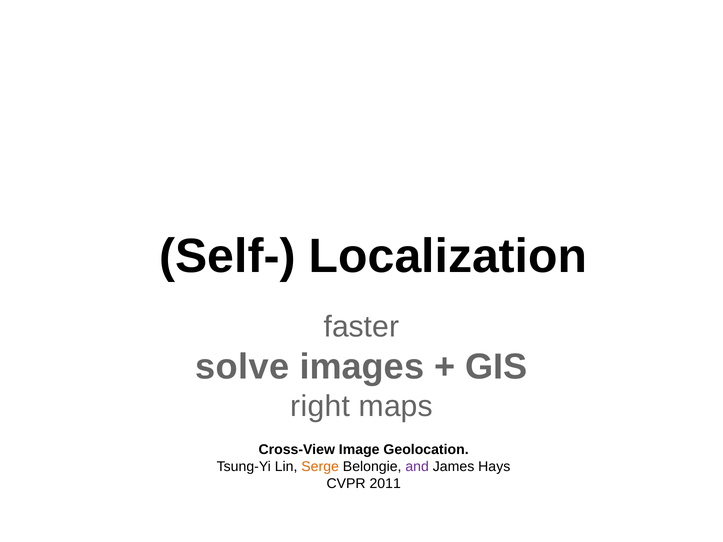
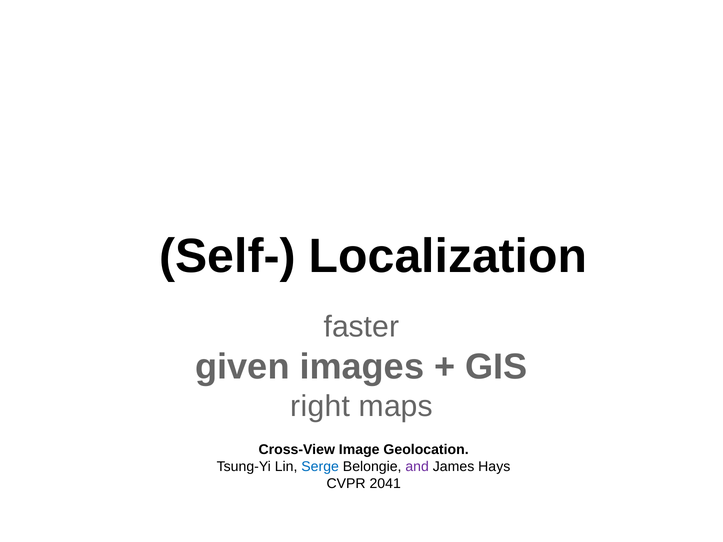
solve: solve -> given
Serge colour: orange -> blue
2011: 2011 -> 2041
